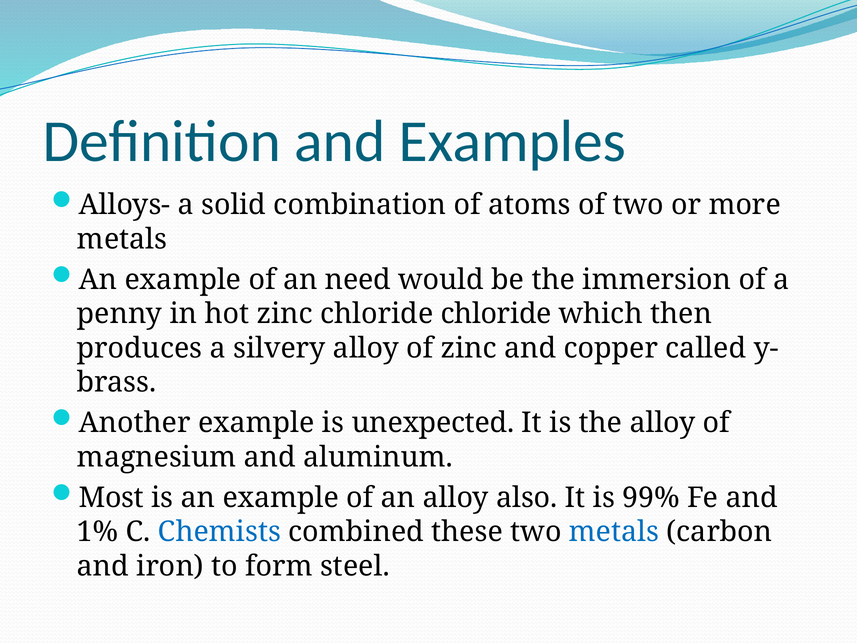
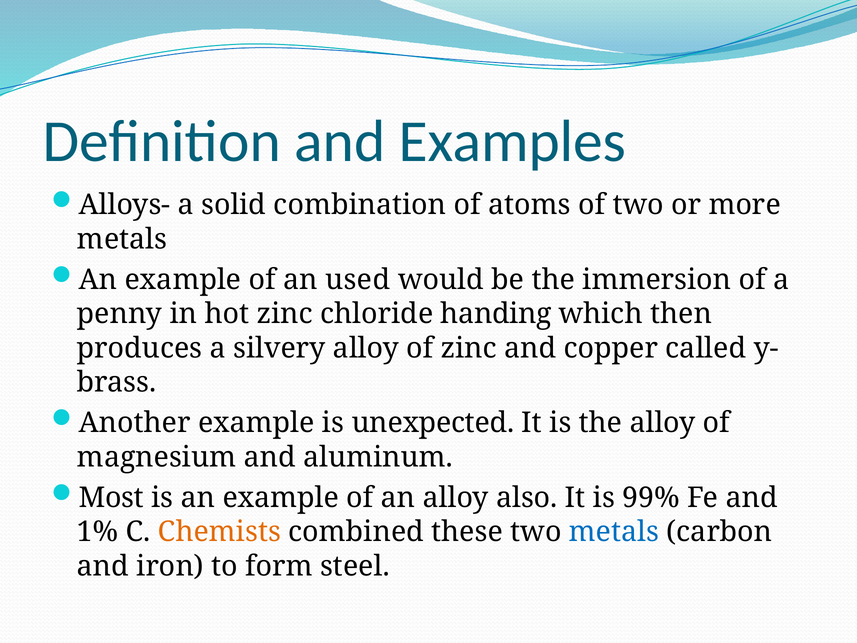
need: need -> used
chloride chloride: chloride -> handing
Chemists colour: blue -> orange
